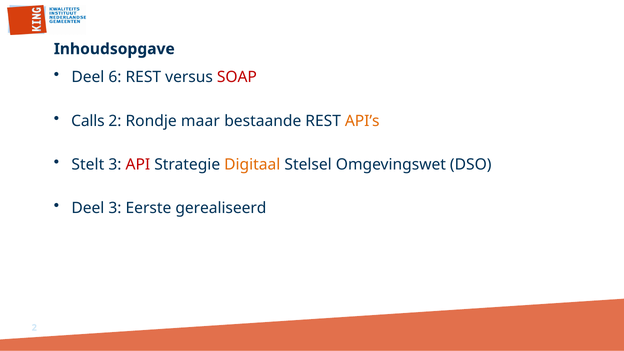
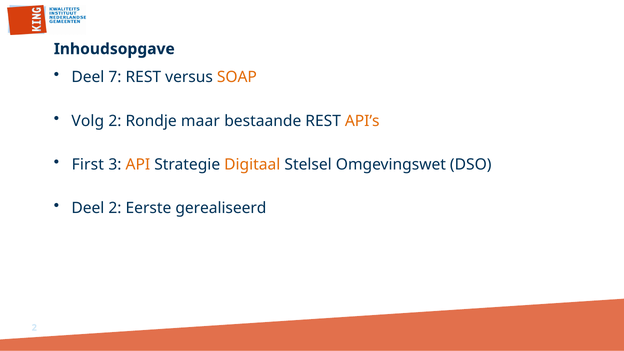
6: 6 -> 7
SOAP colour: red -> orange
Calls: Calls -> Volg
Stelt: Stelt -> First
API colour: red -> orange
Deel 3: 3 -> 2
